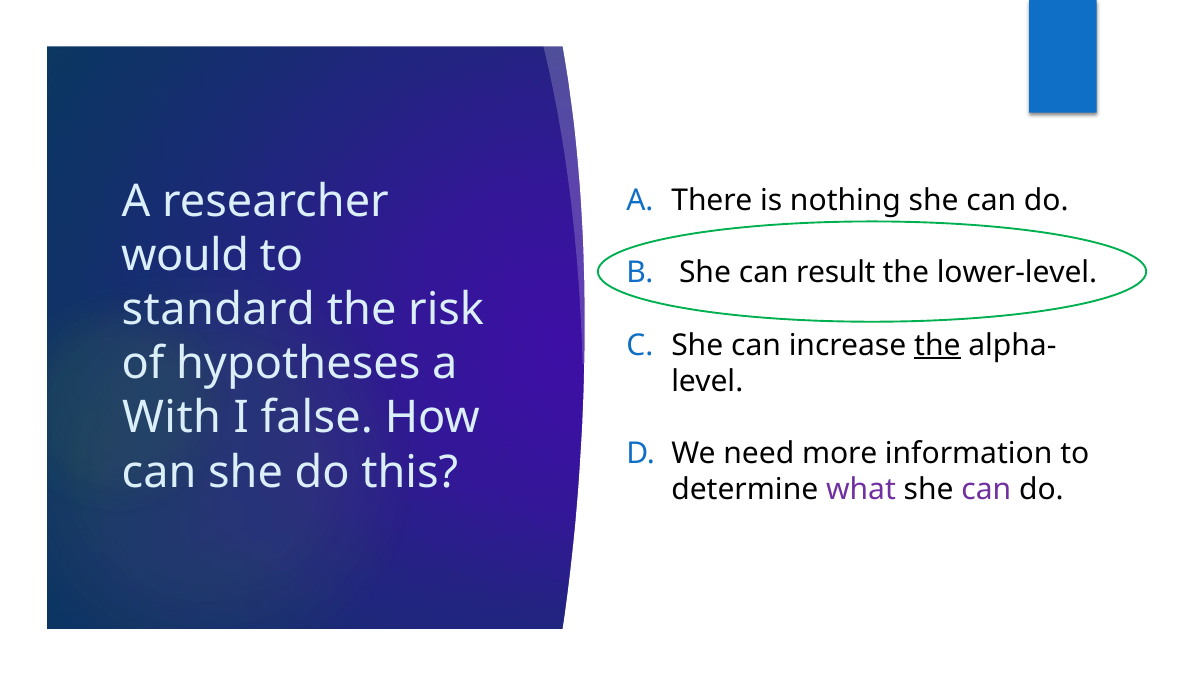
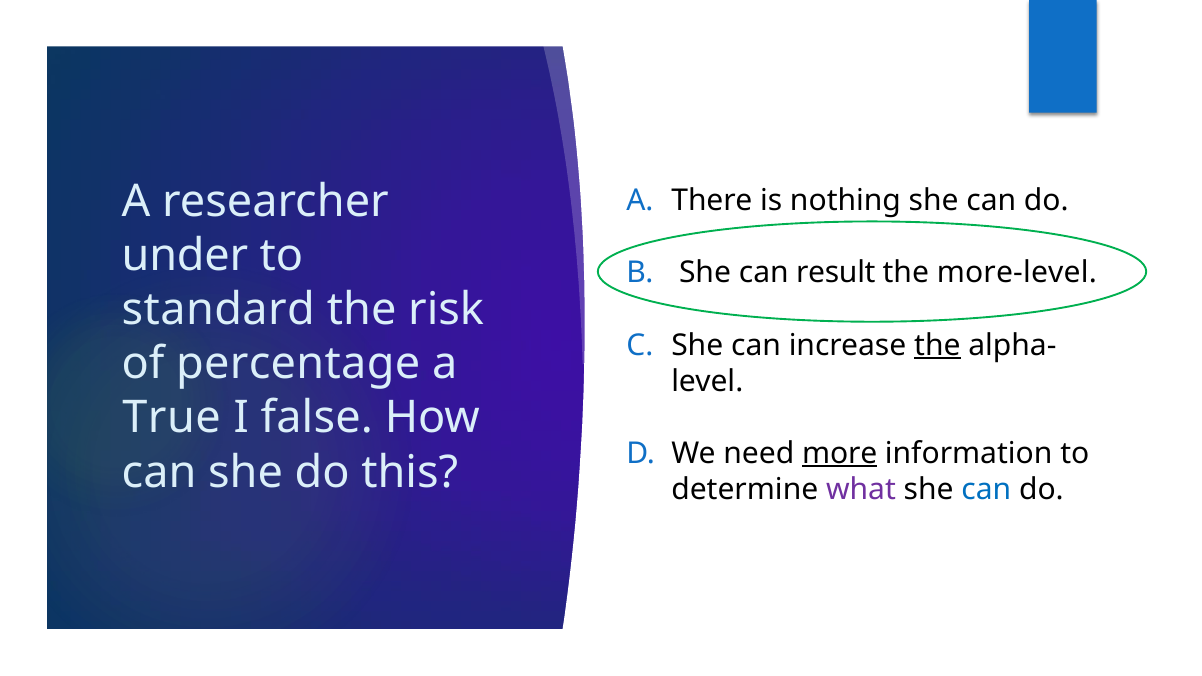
would: would -> under
lower-level: lower-level -> more-level
hypotheses: hypotheses -> percentage
With: With -> True
more underline: none -> present
can at (986, 489) colour: purple -> blue
